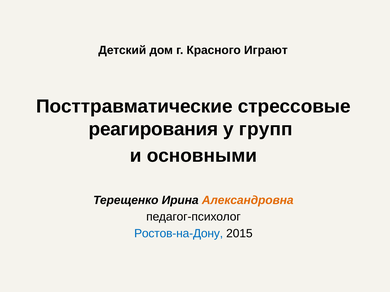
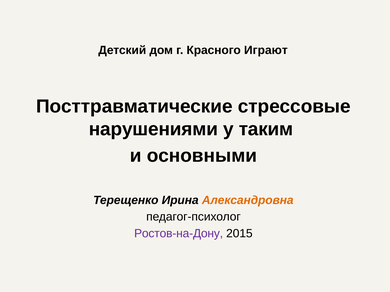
реагирования: реагирования -> нарушениями
групп: групп -> таким
Ростов-на-Дону colour: blue -> purple
